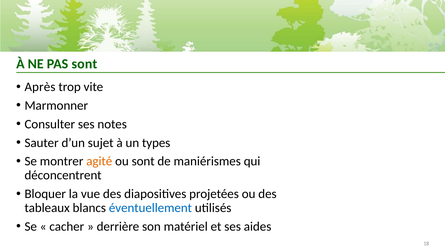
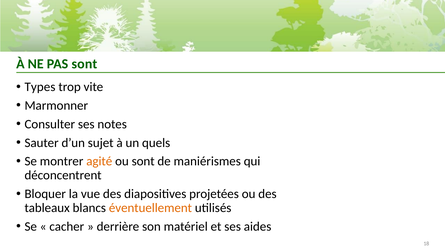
Après: Après -> Types
types: types -> quels
éventuellement colour: blue -> orange
